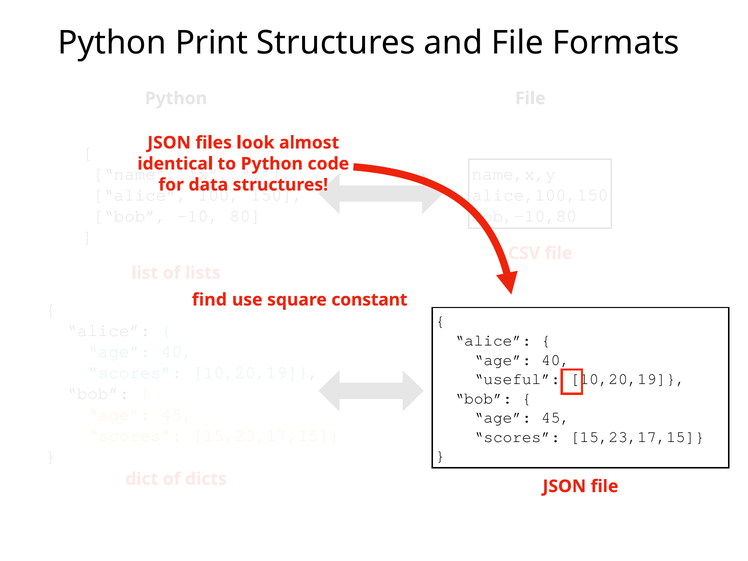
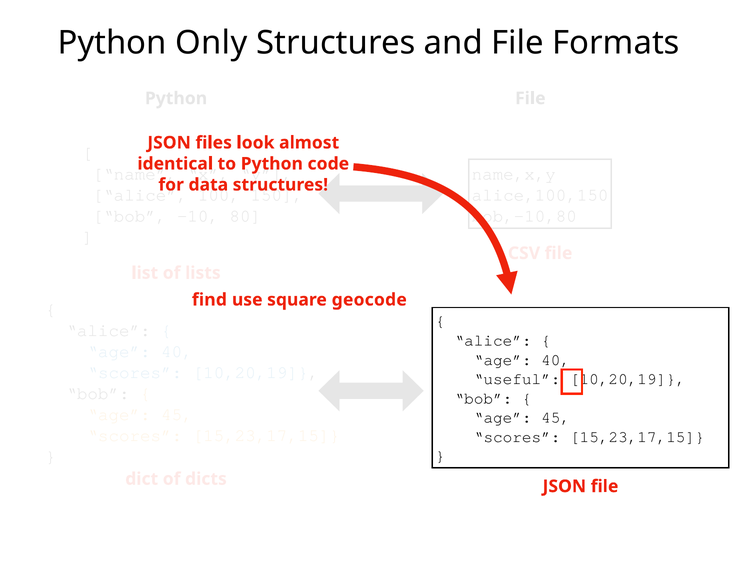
Print: Print -> Only
constant: constant -> geocode
